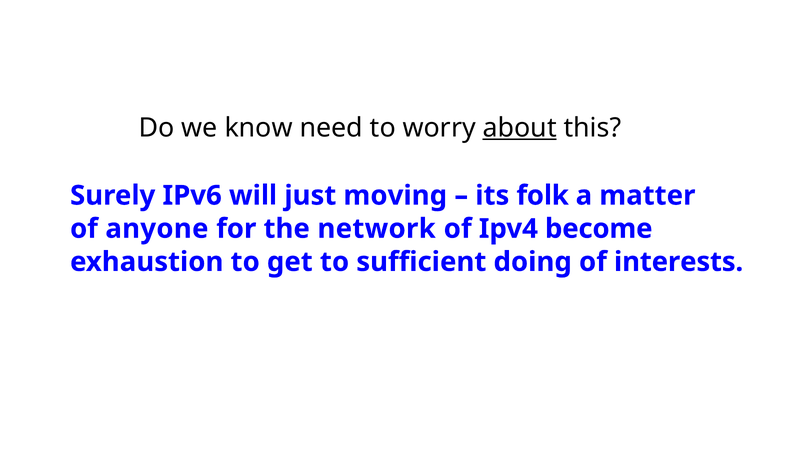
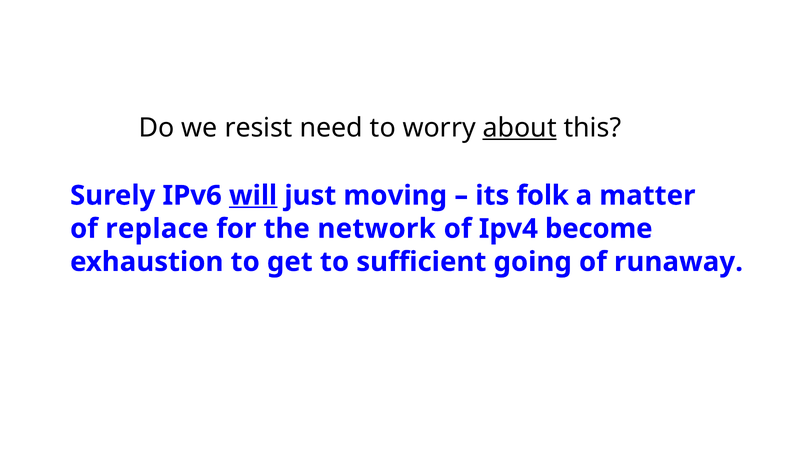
know: know -> resist
will underline: none -> present
anyone: anyone -> replace
doing: doing -> going
interests: interests -> runaway
